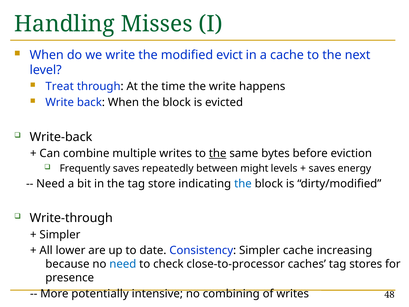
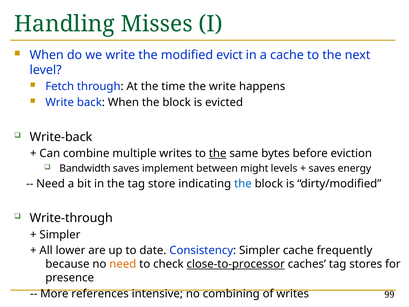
Treat: Treat -> Fetch
Frequently: Frequently -> Bandwidth
repeatedly: repeatedly -> implement
increasing: increasing -> frequently
need at (123, 264) colour: blue -> orange
close-to-processor underline: none -> present
potentially: potentially -> references
48: 48 -> 99
